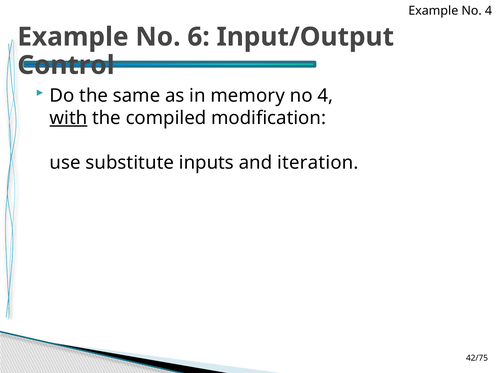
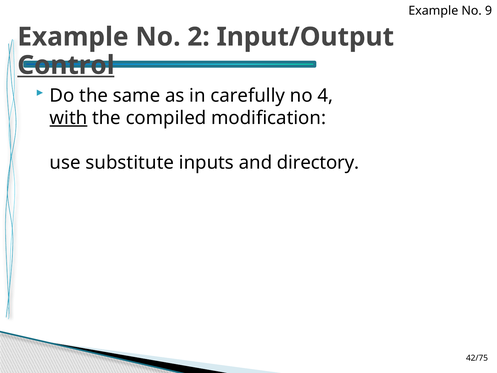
Example No 4: 4 -> 9
6: 6 -> 2
Control underline: none -> present
memory: memory -> carefully
iteration: iteration -> directory
